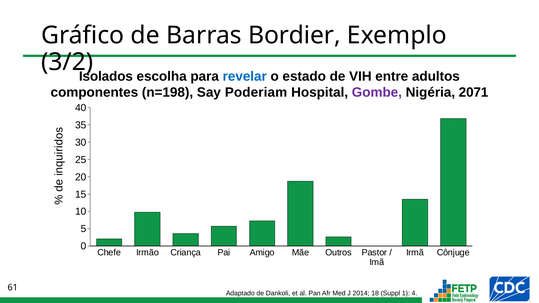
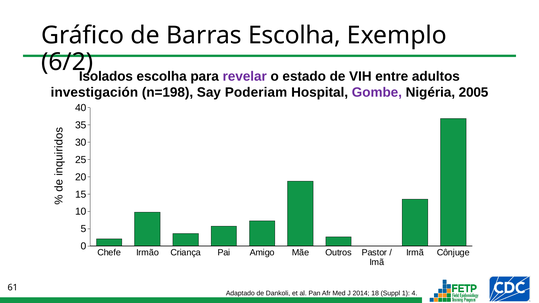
Barras Bordier: Bordier -> Escolha
3/2: 3/2 -> 6/2
revelar colour: blue -> purple
componentes: componentes -> investigación
2071: 2071 -> 2005
